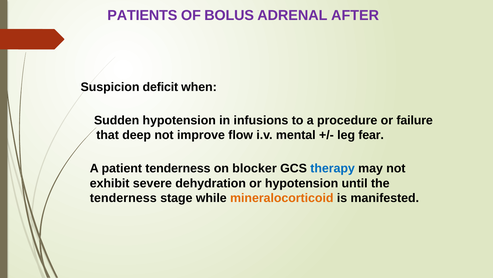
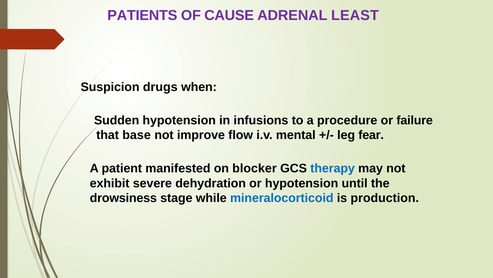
BOLUS: BOLUS -> CAUSE
AFTER: AFTER -> LEAST
deficit: deficit -> drugs
deep: deep -> base
patient tenderness: tenderness -> manifested
tenderness at (123, 198): tenderness -> drowsiness
mineralocorticoid colour: orange -> blue
manifested: manifested -> production
